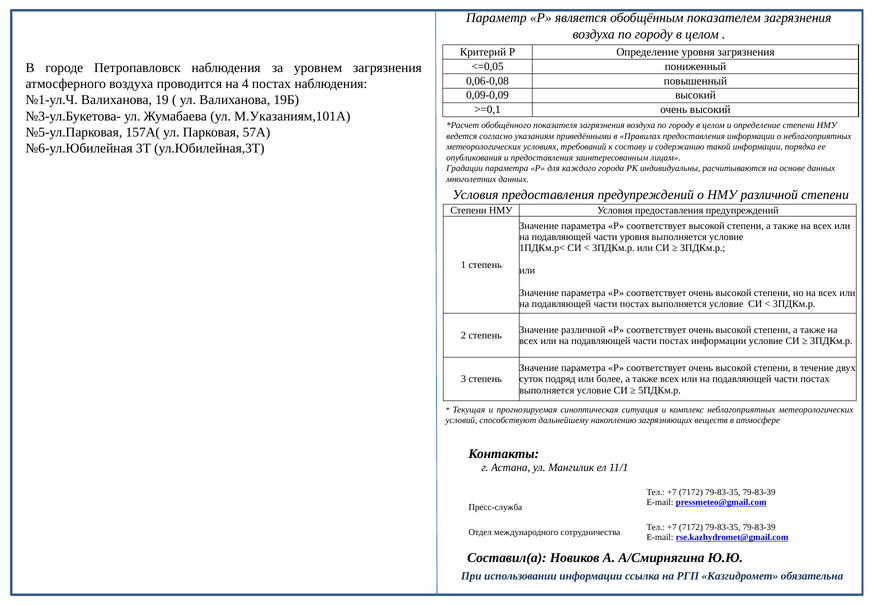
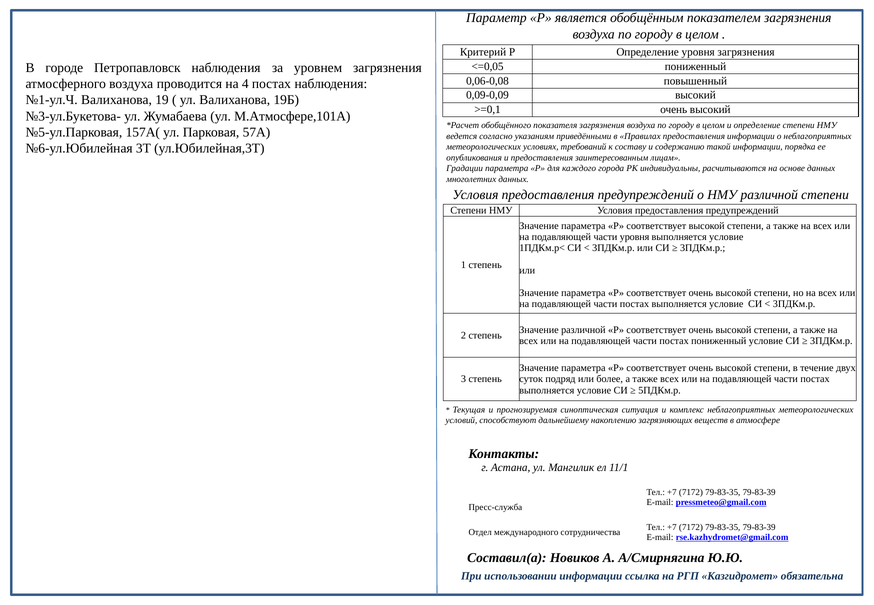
М.Указаниям,101А: М.Указаниям,101А -> М.Атмосфере,101А
постах информации: информации -> пониженный
